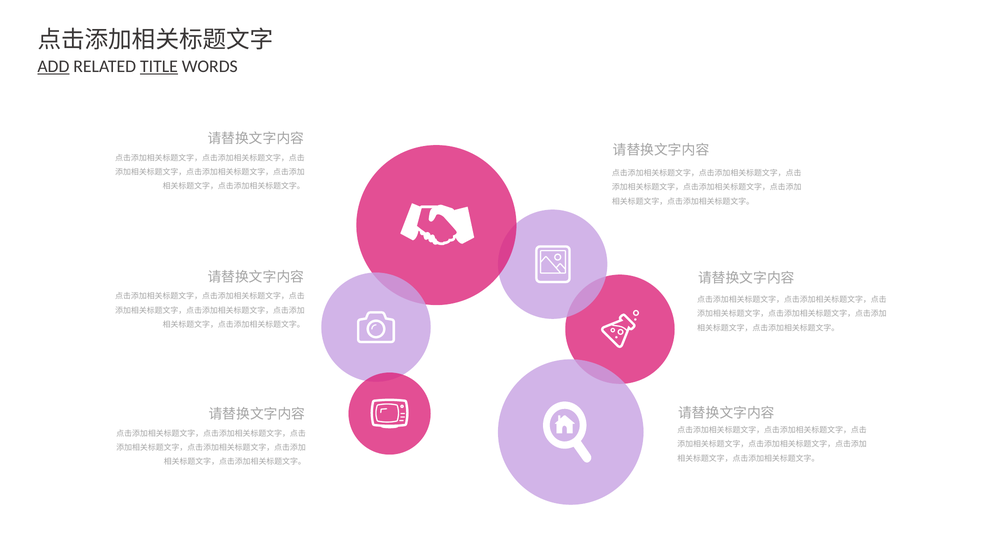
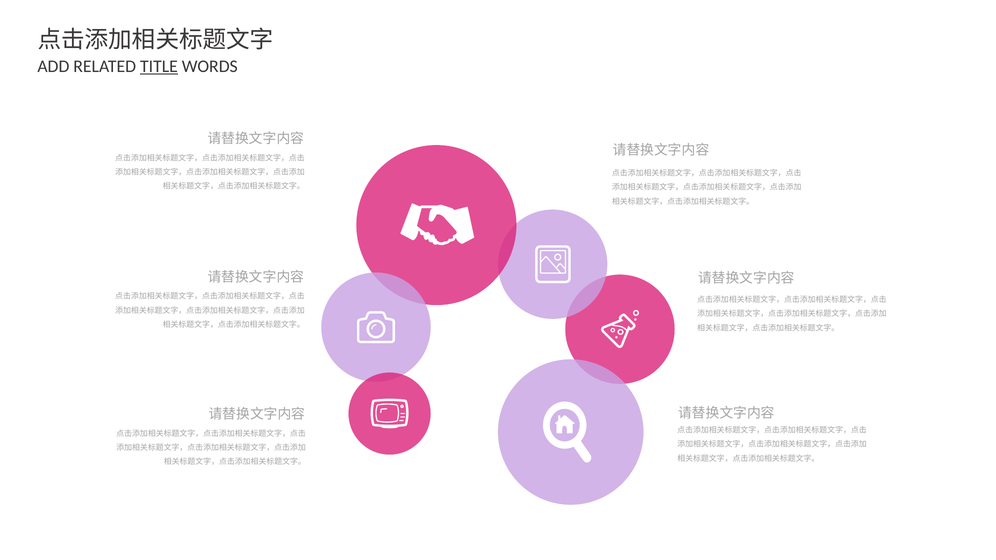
ADD underline: present -> none
